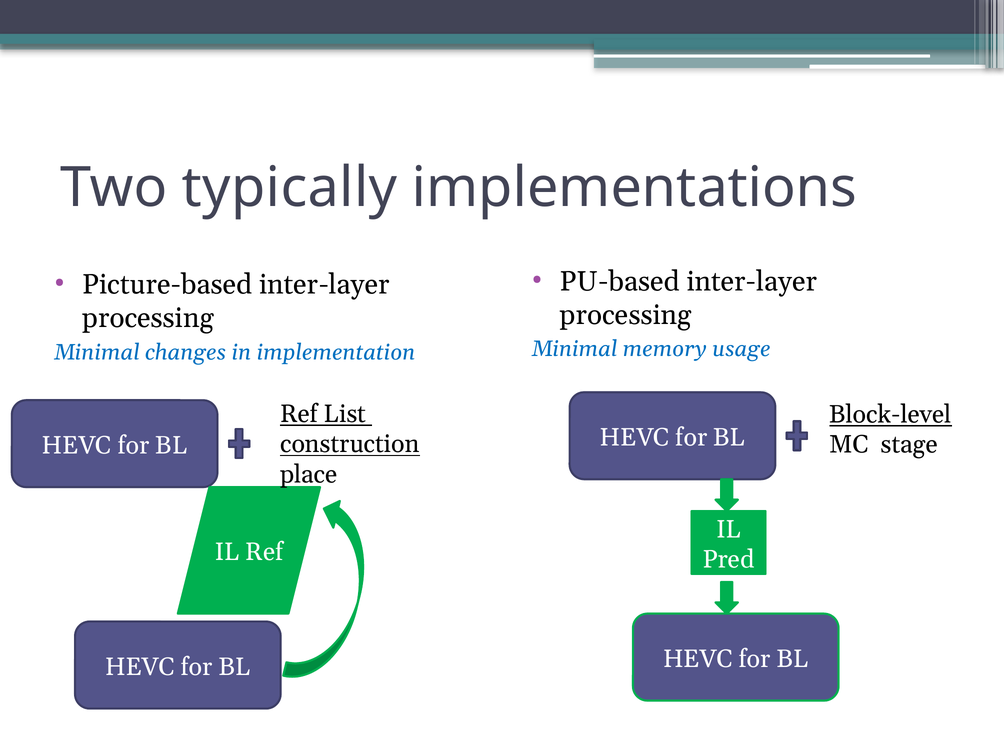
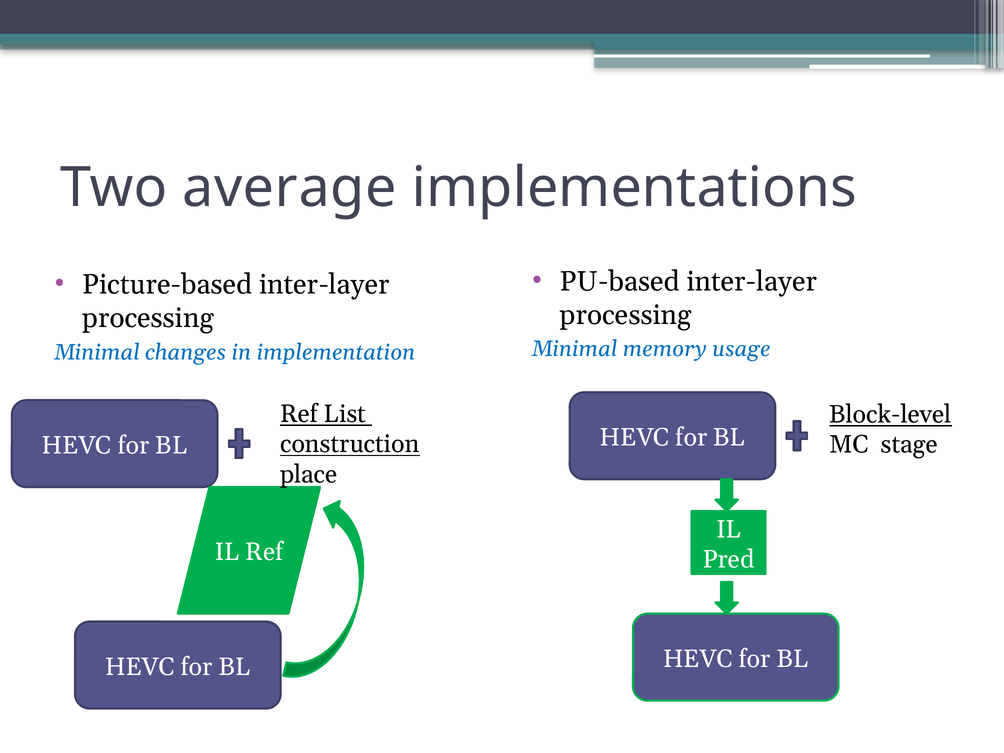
typically: typically -> average
